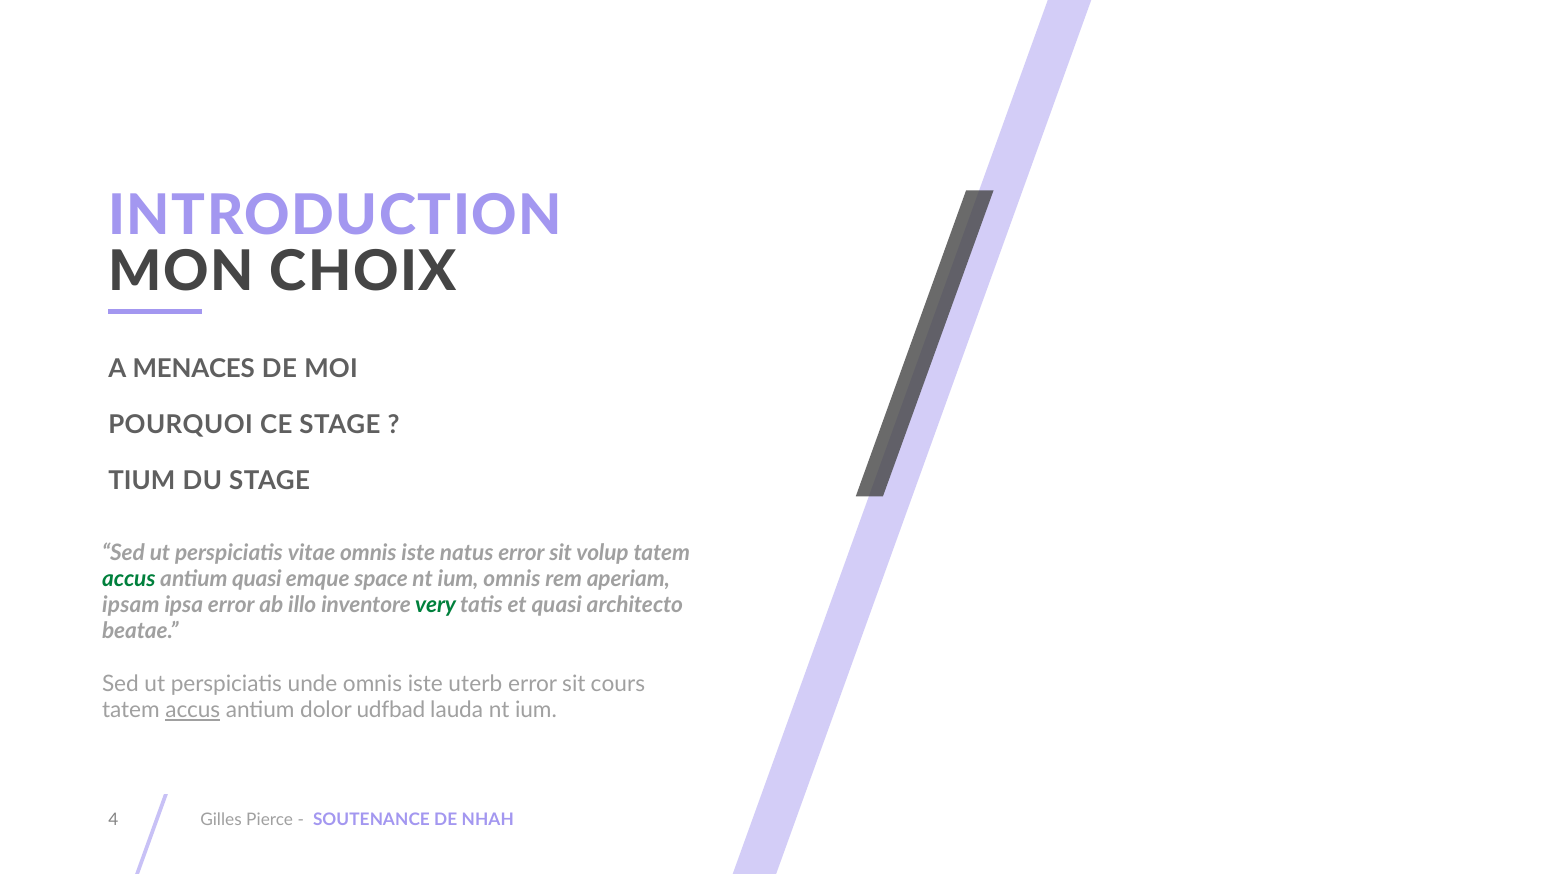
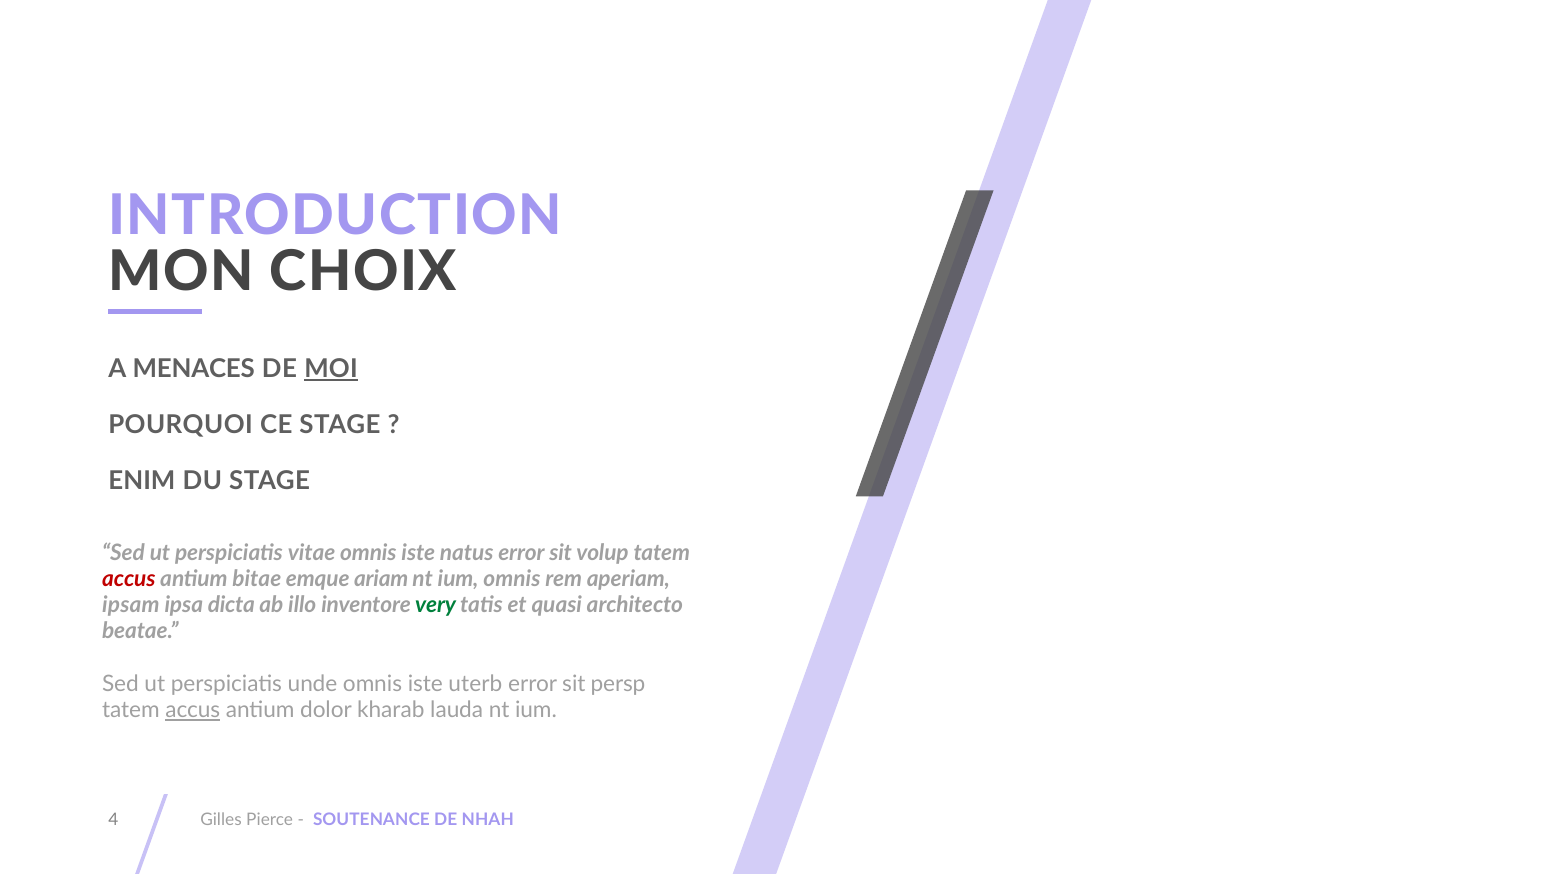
MOI underline: none -> present
TIUM: TIUM -> ENIM
accus at (129, 579) colour: green -> red
antium quasi: quasi -> bitae
space: space -> ariam
ipsa error: error -> dicta
cours: cours -> persp
udfbad: udfbad -> kharab
